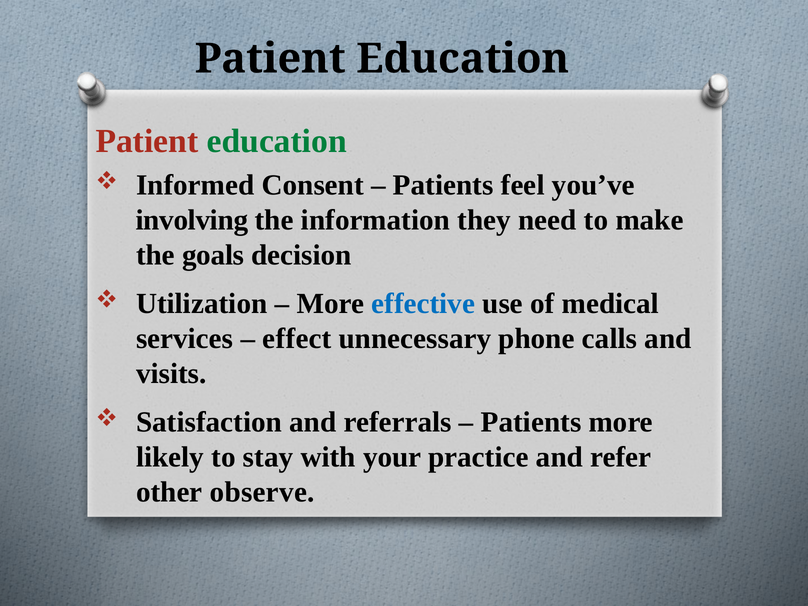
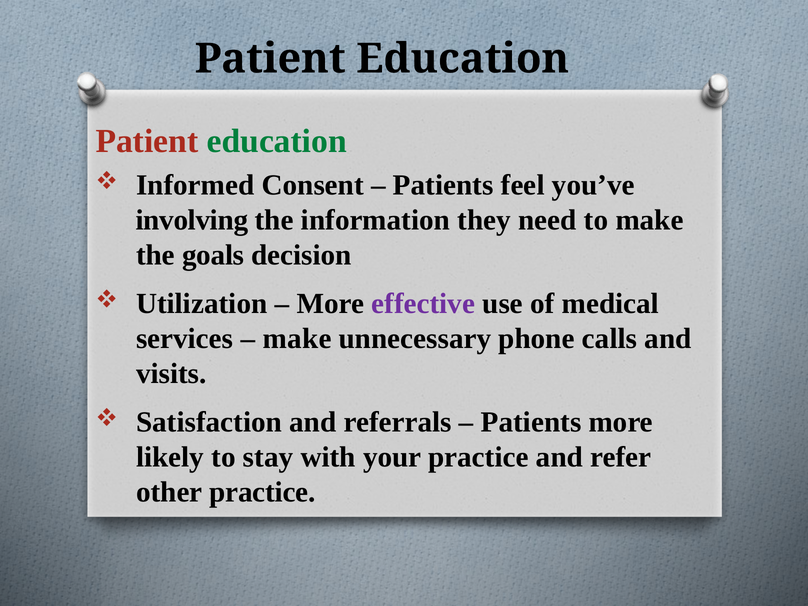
effective colour: blue -> purple
effect at (297, 339): effect -> make
other observe: observe -> practice
